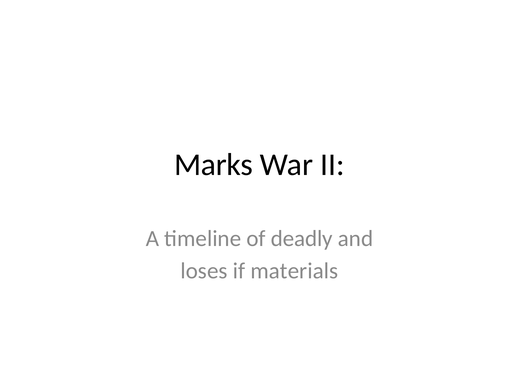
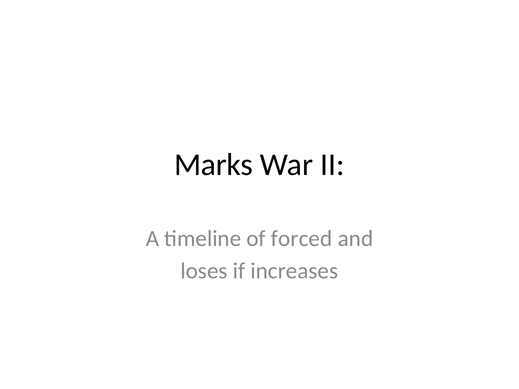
deadly: deadly -> forced
materials: materials -> increases
